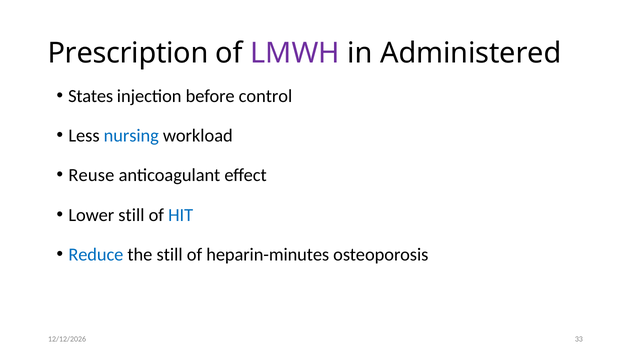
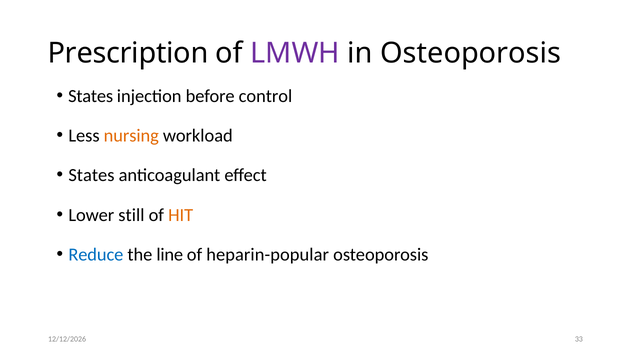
in Administered: Administered -> Osteoporosis
nursing colour: blue -> orange
Reuse at (91, 175): Reuse -> States
HIT colour: blue -> orange
the still: still -> line
heparin-minutes: heparin-minutes -> heparin-popular
